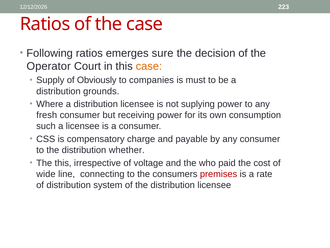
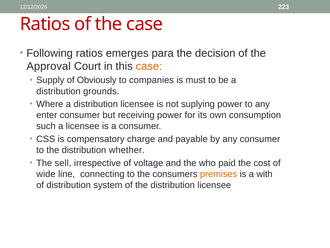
sure: sure -> para
Operator: Operator -> Approval
fresh: fresh -> enter
The this: this -> sell
premises colour: red -> orange
rate: rate -> with
